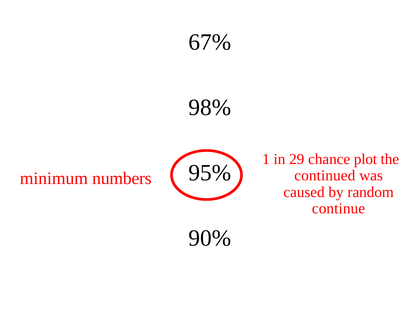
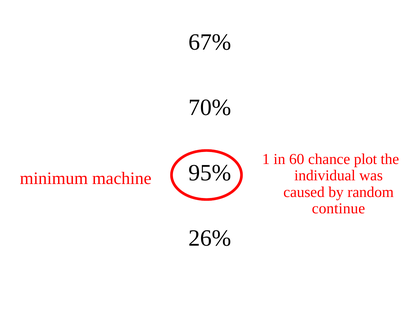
98%: 98% -> 70%
29: 29 -> 60
continued: continued -> individual
numbers: numbers -> machine
90%: 90% -> 26%
